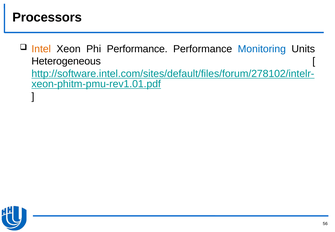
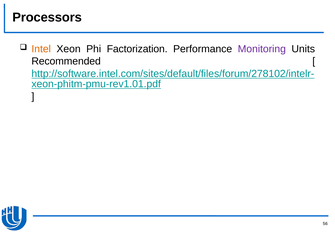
Phi Performance: Performance -> Factorization
Monitoring colour: blue -> purple
Heterogeneous: Heterogeneous -> Recommended
